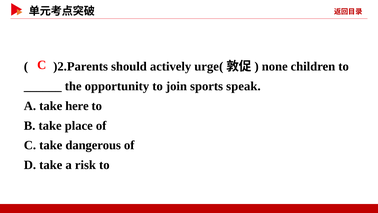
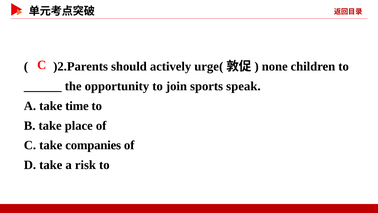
here: here -> time
dangerous: dangerous -> companies
